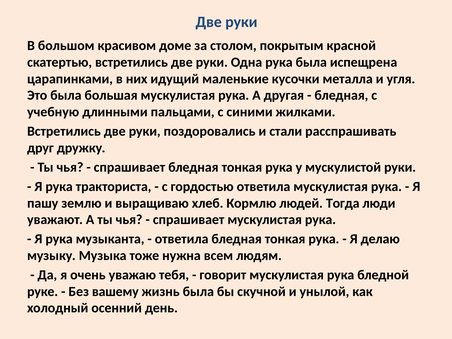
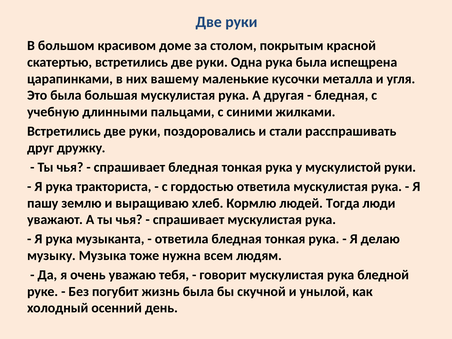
идущий: идущий -> вашему
вашему: вашему -> погубит
